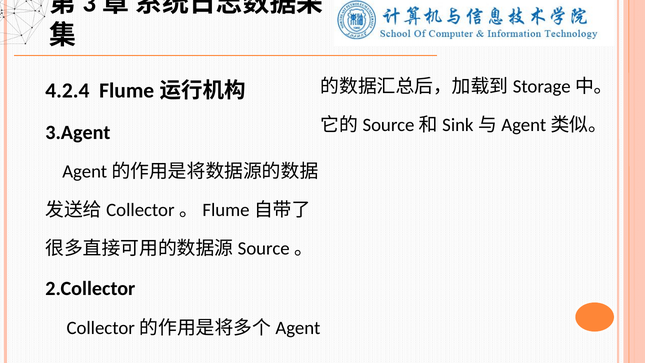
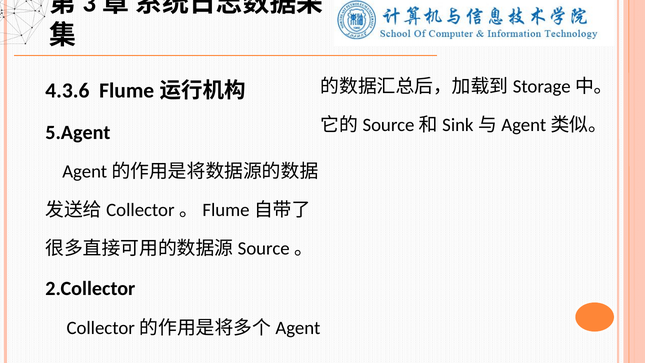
4.2.4: 4.2.4 -> 4.3.6
3.Agent: 3.Agent -> 5.Agent
